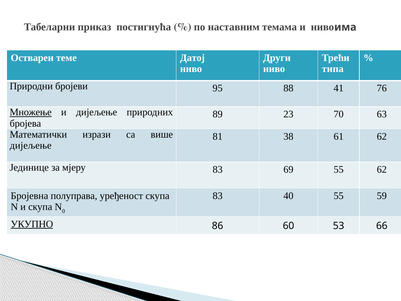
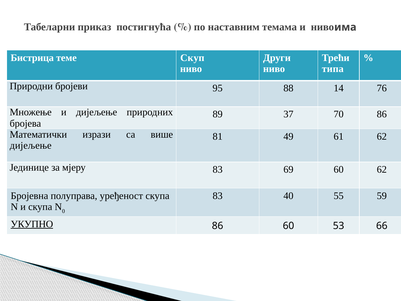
Остварен: Остварен -> Бистрица
Датој: Датој -> Скуп
41: 41 -> 14
Множење underline: present -> none
23: 23 -> 37
70 63: 63 -> 86
38: 38 -> 49
69 55: 55 -> 60
